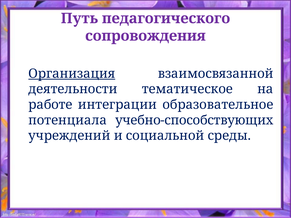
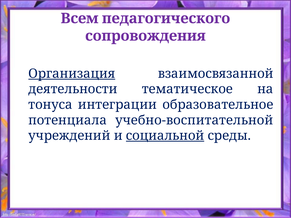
Путь: Путь -> Всем
работе: работе -> тонуса
учебно-способствующих: учебно-способствующих -> учебно-воспитательной
социальной underline: none -> present
